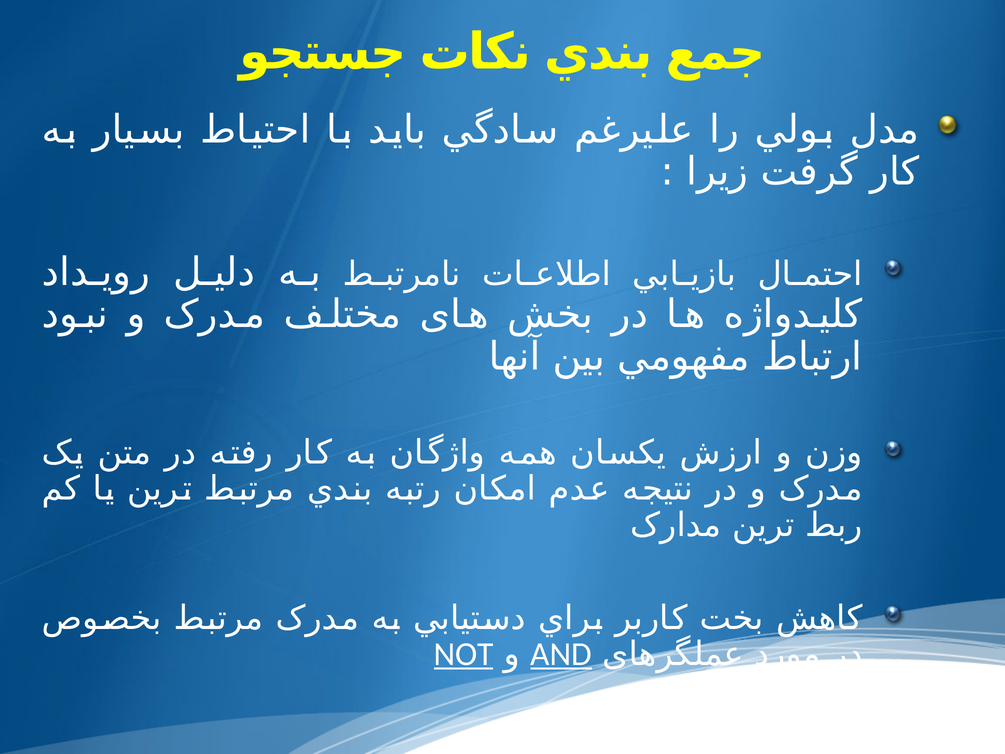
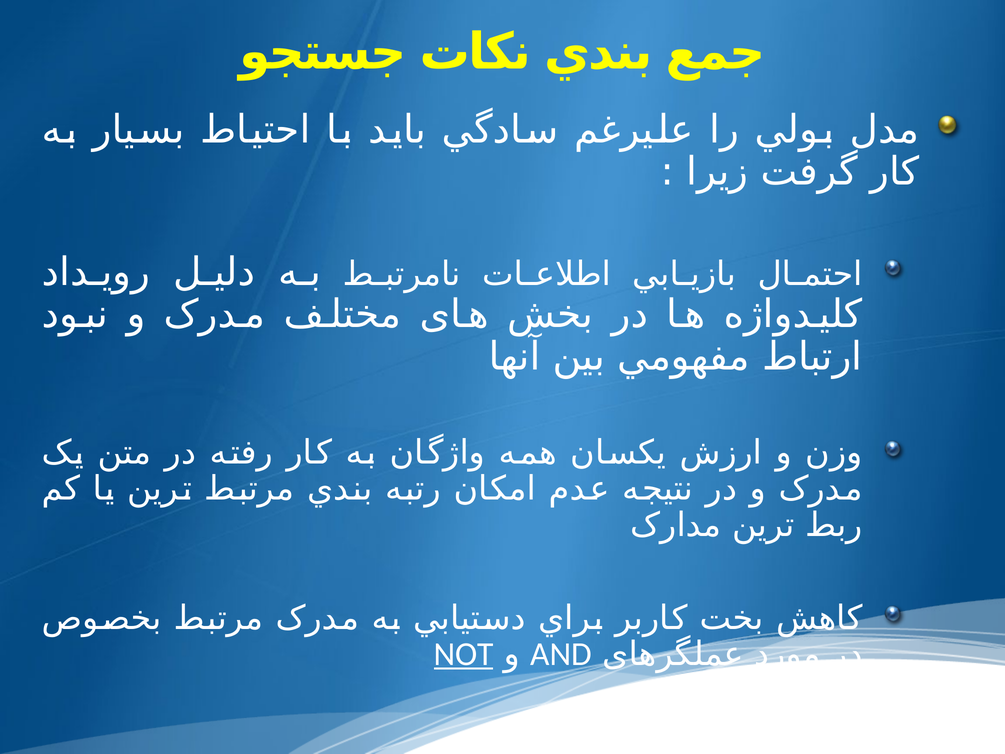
AND underline: present -> none
